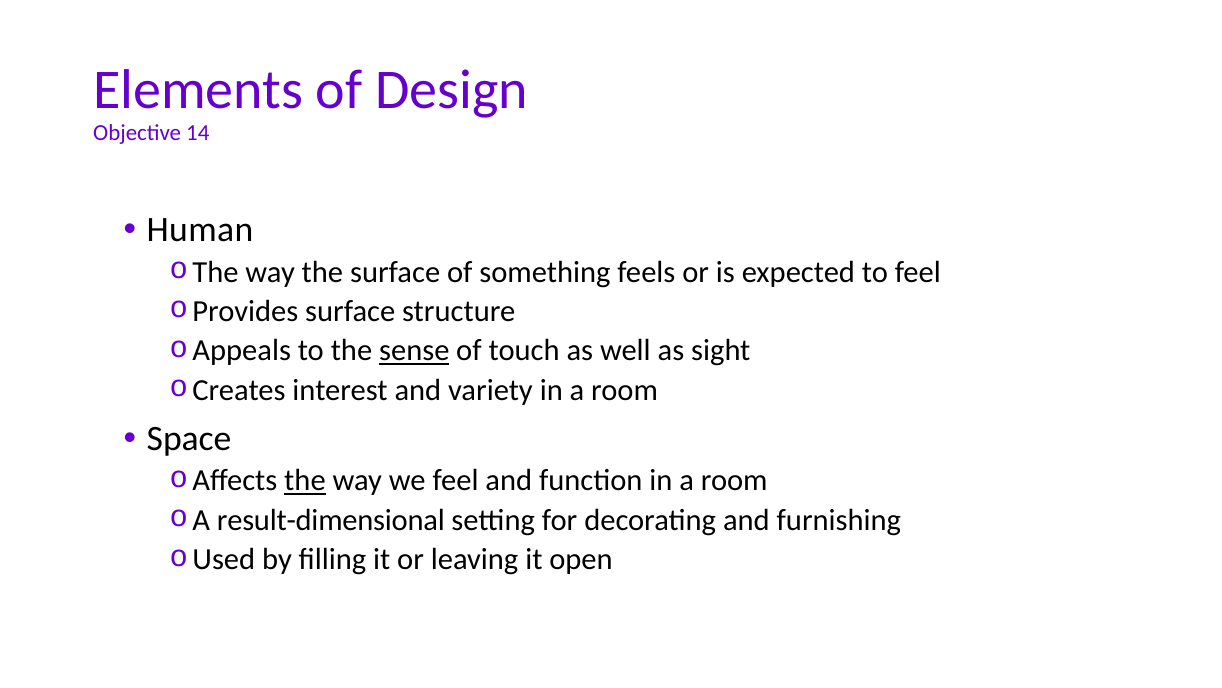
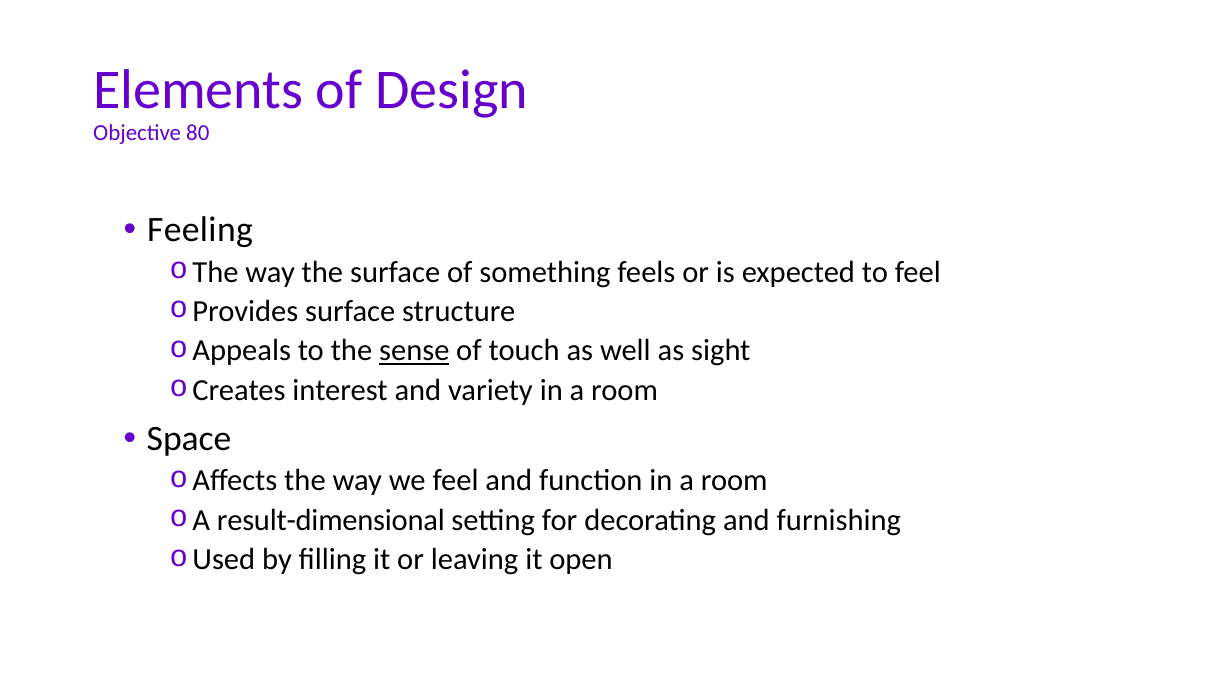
14: 14 -> 80
Human: Human -> Feeling
the at (305, 480) underline: present -> none
